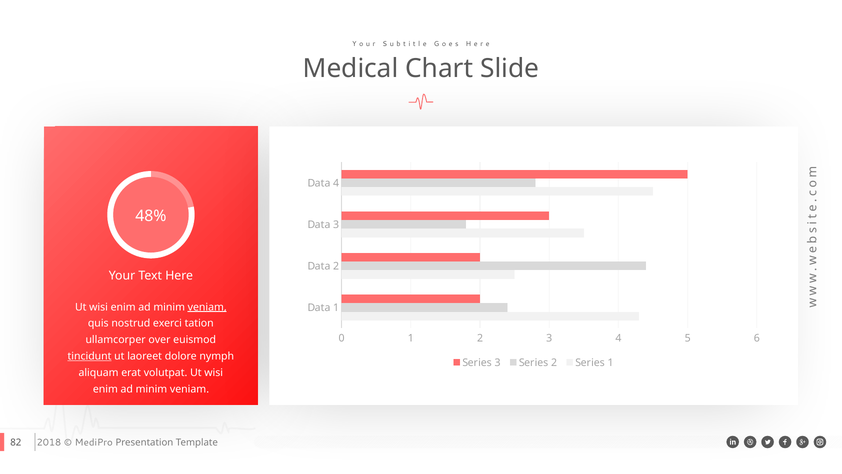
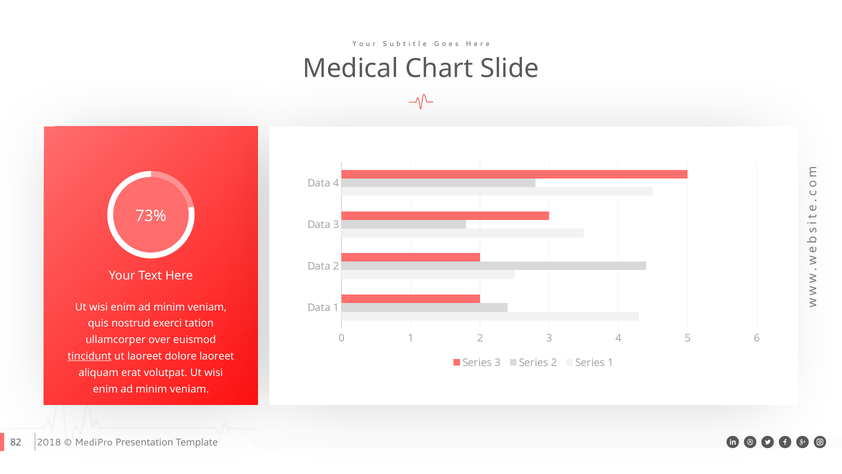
48%: 48% -> 73%
veniam at (207, 307) underline: present -> none
dolore nymph: nymph -> laoreet
